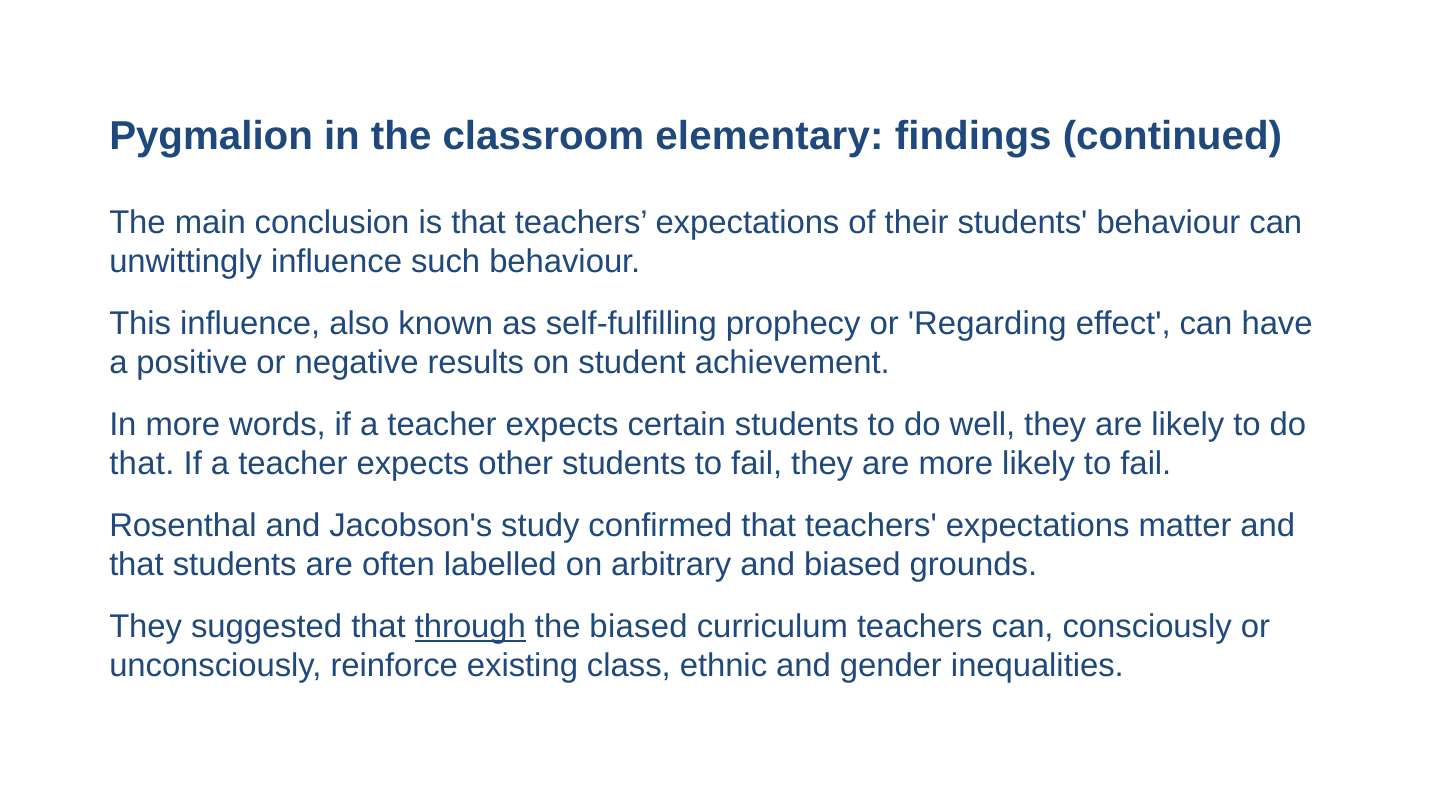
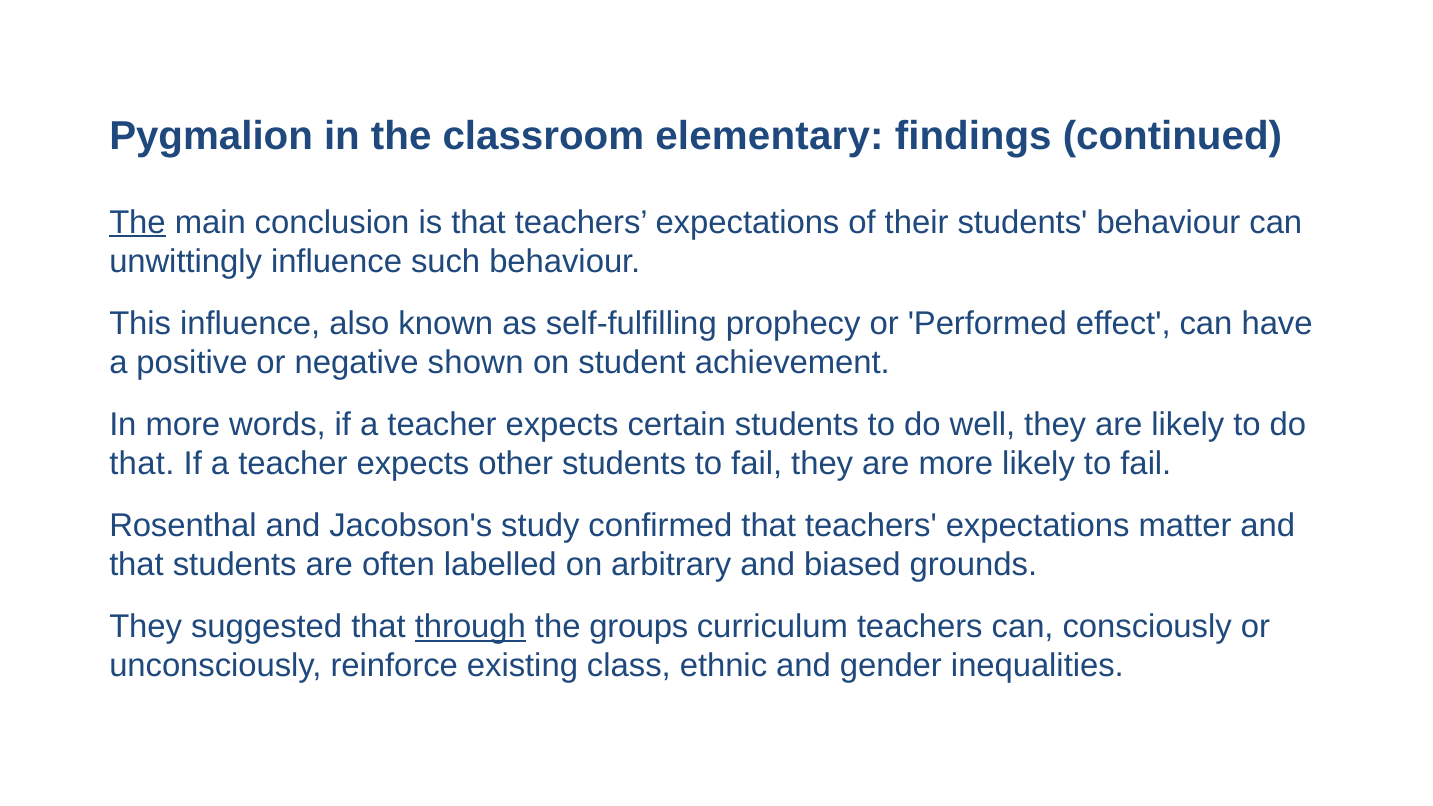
The at (137, 222) underline: none -> present
Regarding: Regarding -> Performed
results: results -> shown
the biased: biased -> groups
